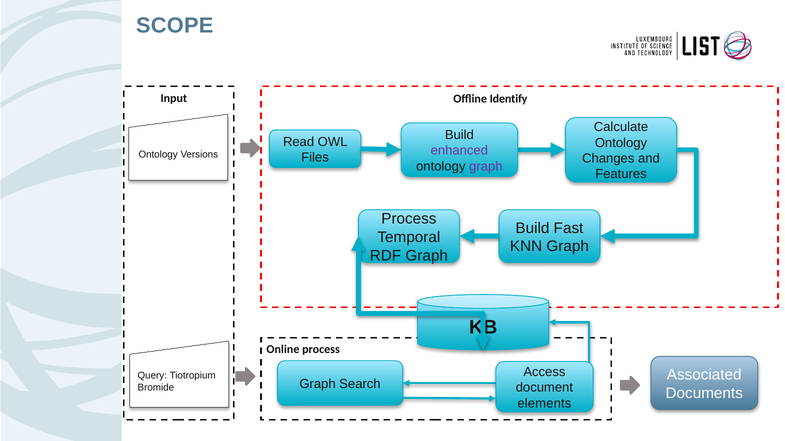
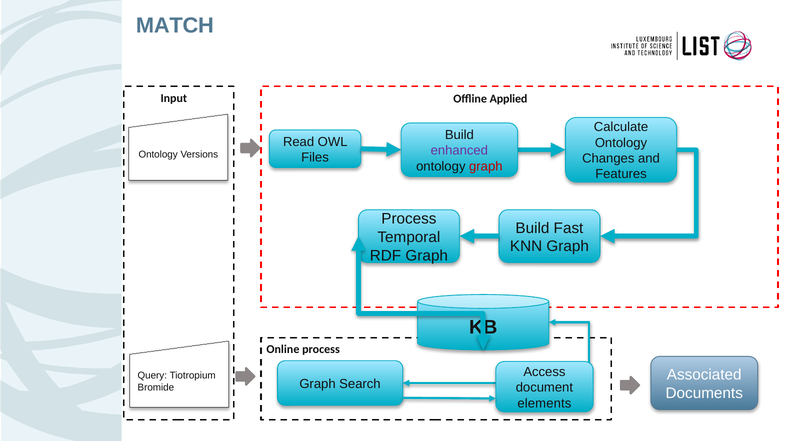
SCOPE: SCOPE -> MATCH
Identify: Identify -> Applied
graph at (486, 167) colour: purple -> red
